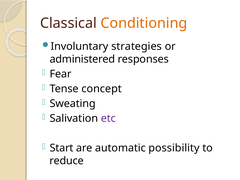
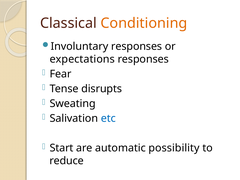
Involuntary strategies: strategies -> responses
administered: administered -> expectations
concept: concept -> disrupts
etc colour: purple -> blue
